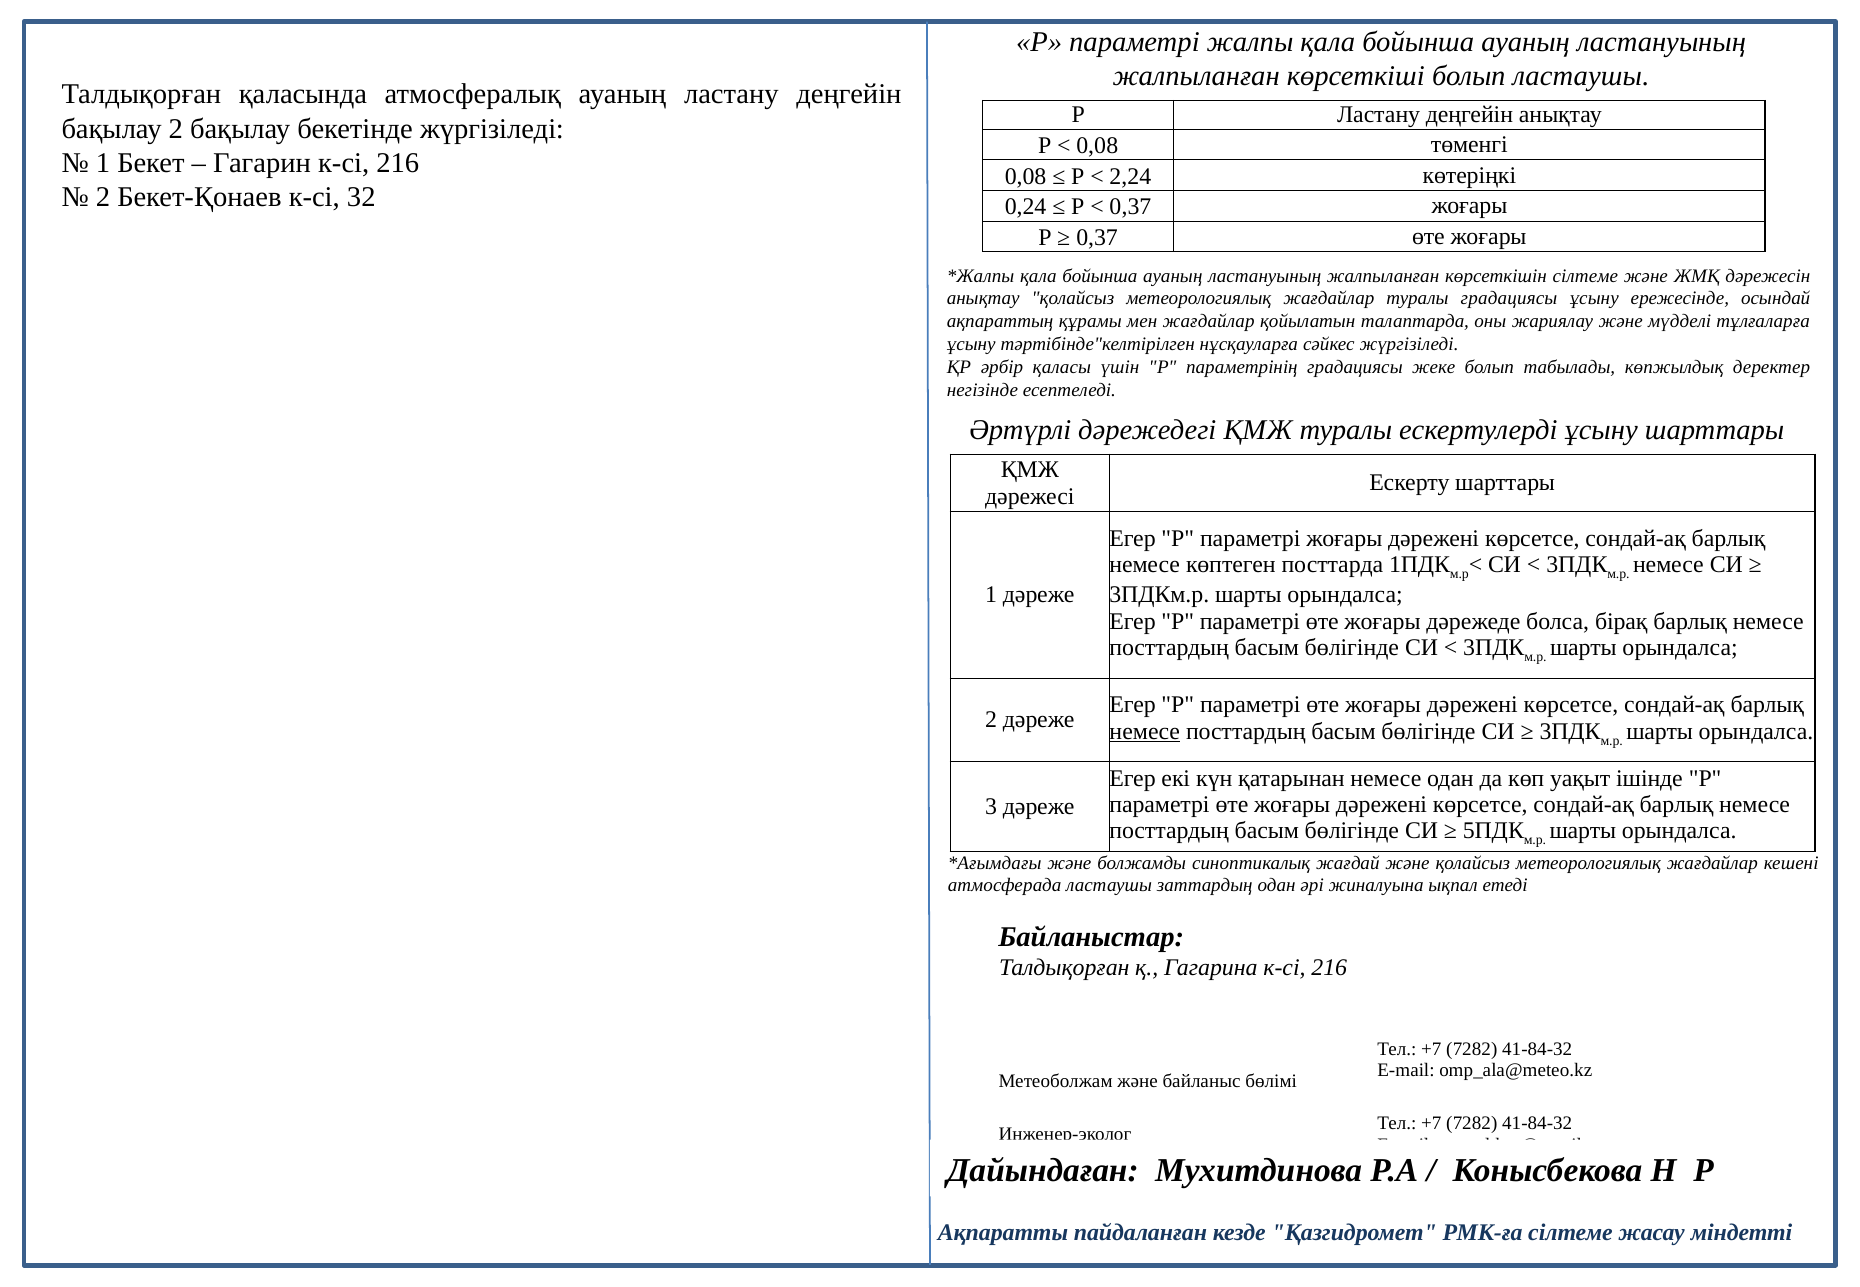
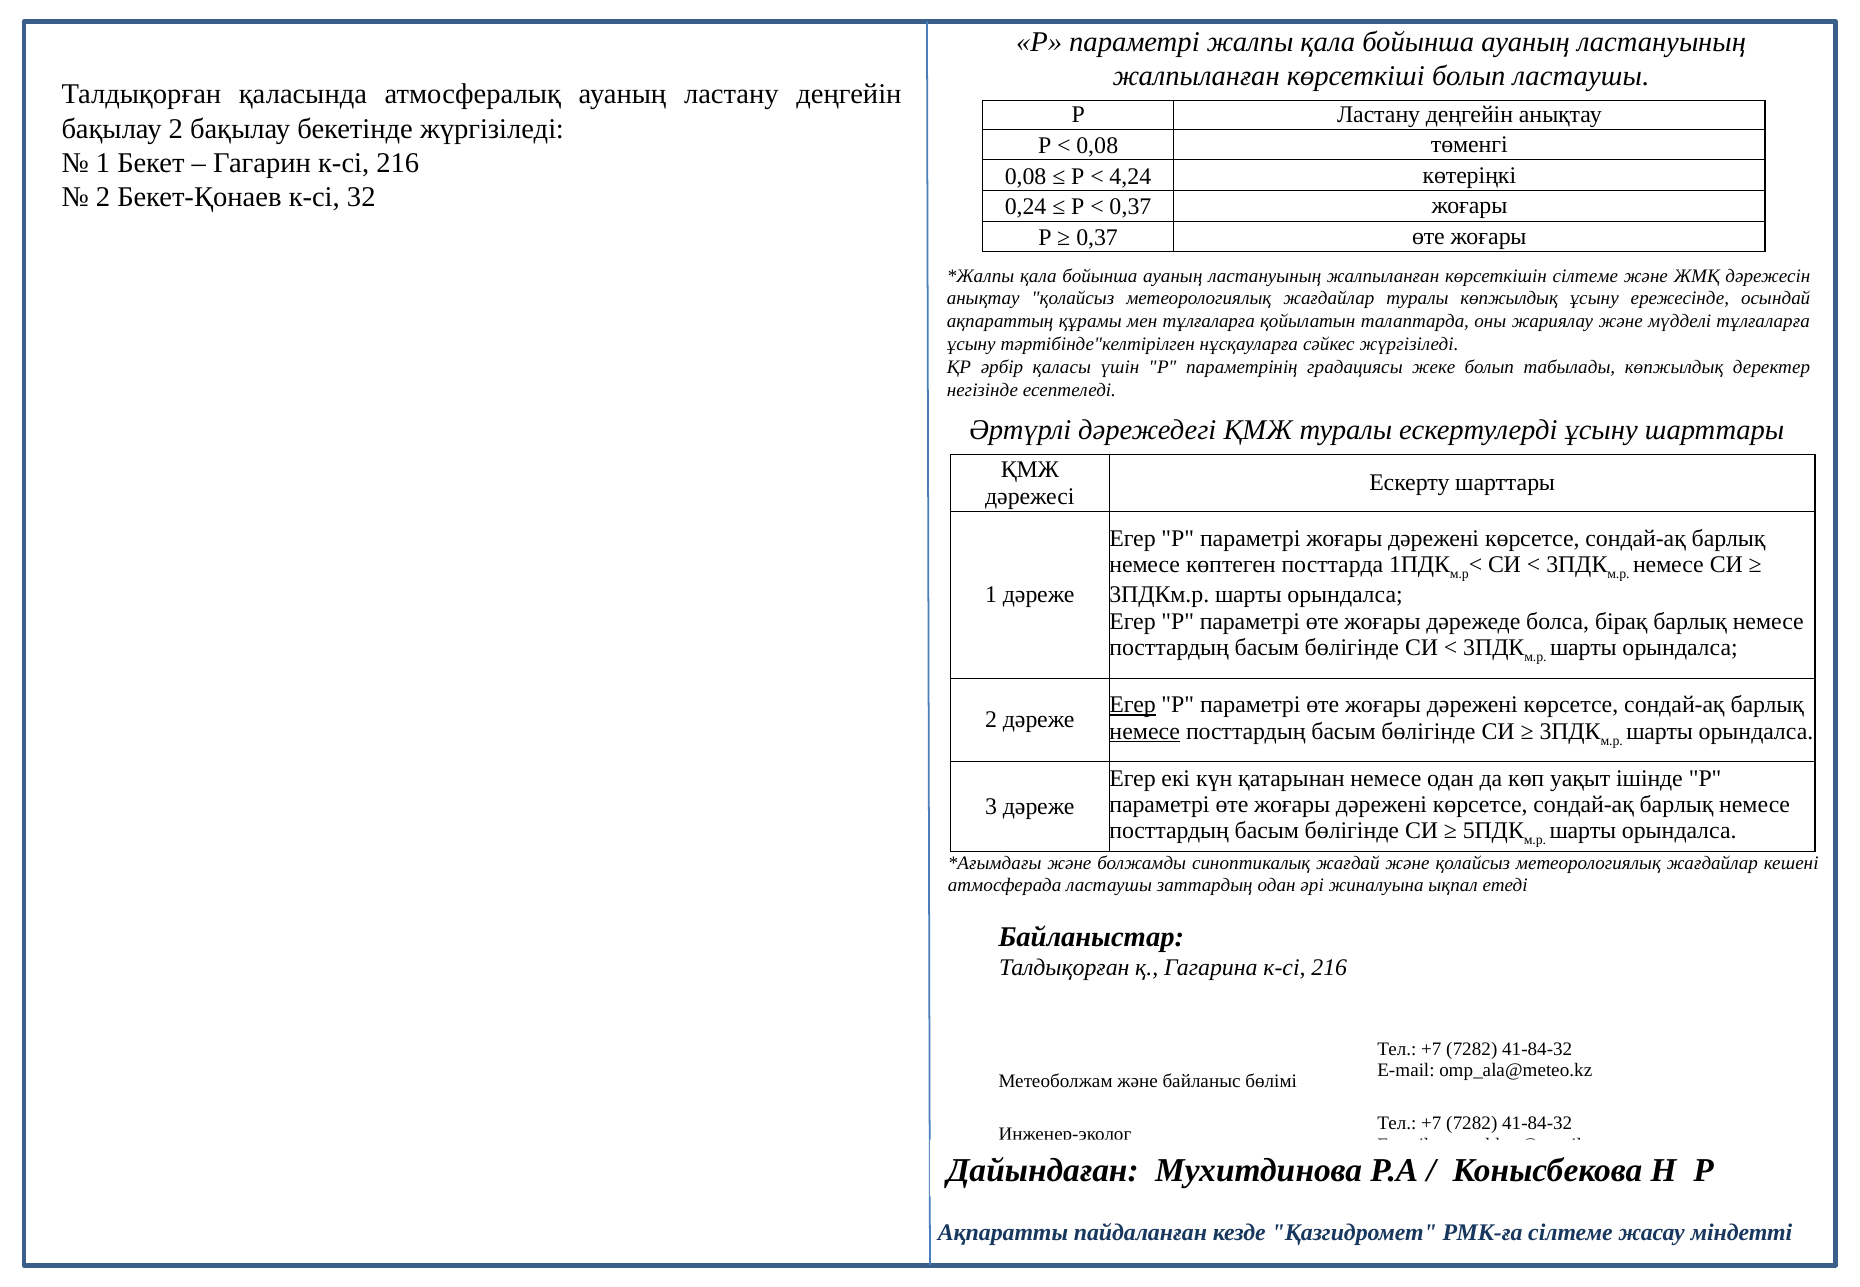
2,24: 2,24 -> 4,24
туралы градациясы: градациясы -> көпжылдық
мен жағдайлар: жағдайлар -> тұлғаларға
Егер at (1133, 705) underline: none -> present
